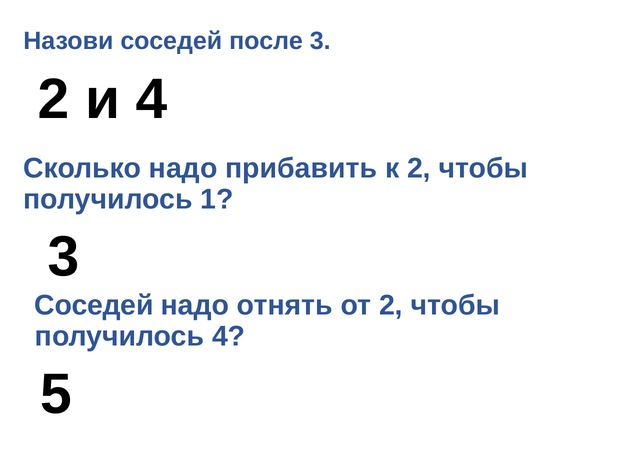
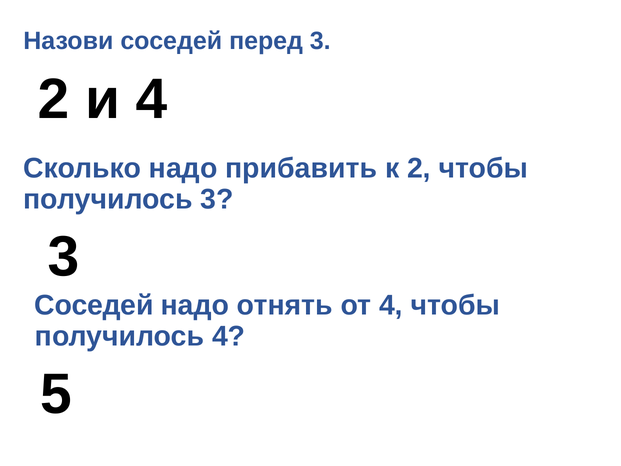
после: после -> перед
получилось 1: 1 -> 3
от 2: 2 -> 4
